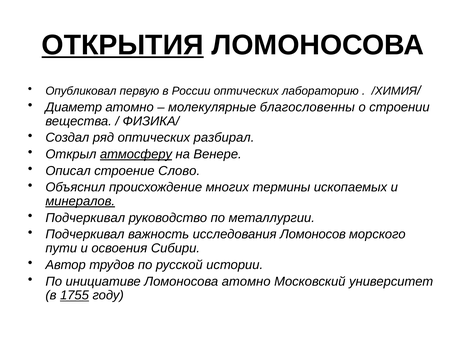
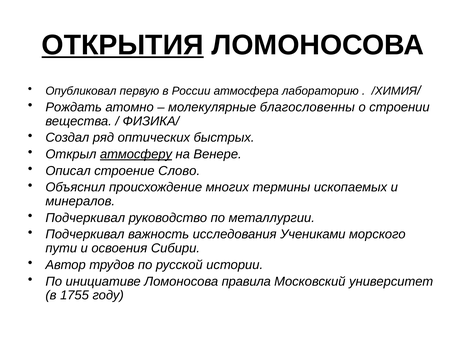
России оптических: оптических -> атмосфера
Диаметр: Диаметр -> Рождать
разбирал: разбирал -> быстрых
минералов underline: present -> none
Ломоносов: Ломоносов -> Учениками
Ломоносова атомно: атомно -> правила
1755 underline: present -> none
